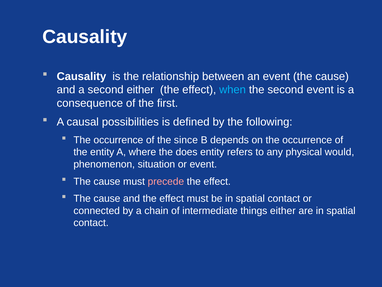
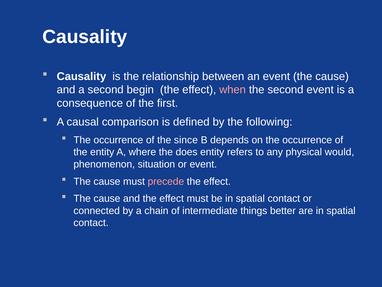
second either: either -> begin
when colour: light blue -> pink
possibilities: possibilities -> comparison
things either: either -> better
